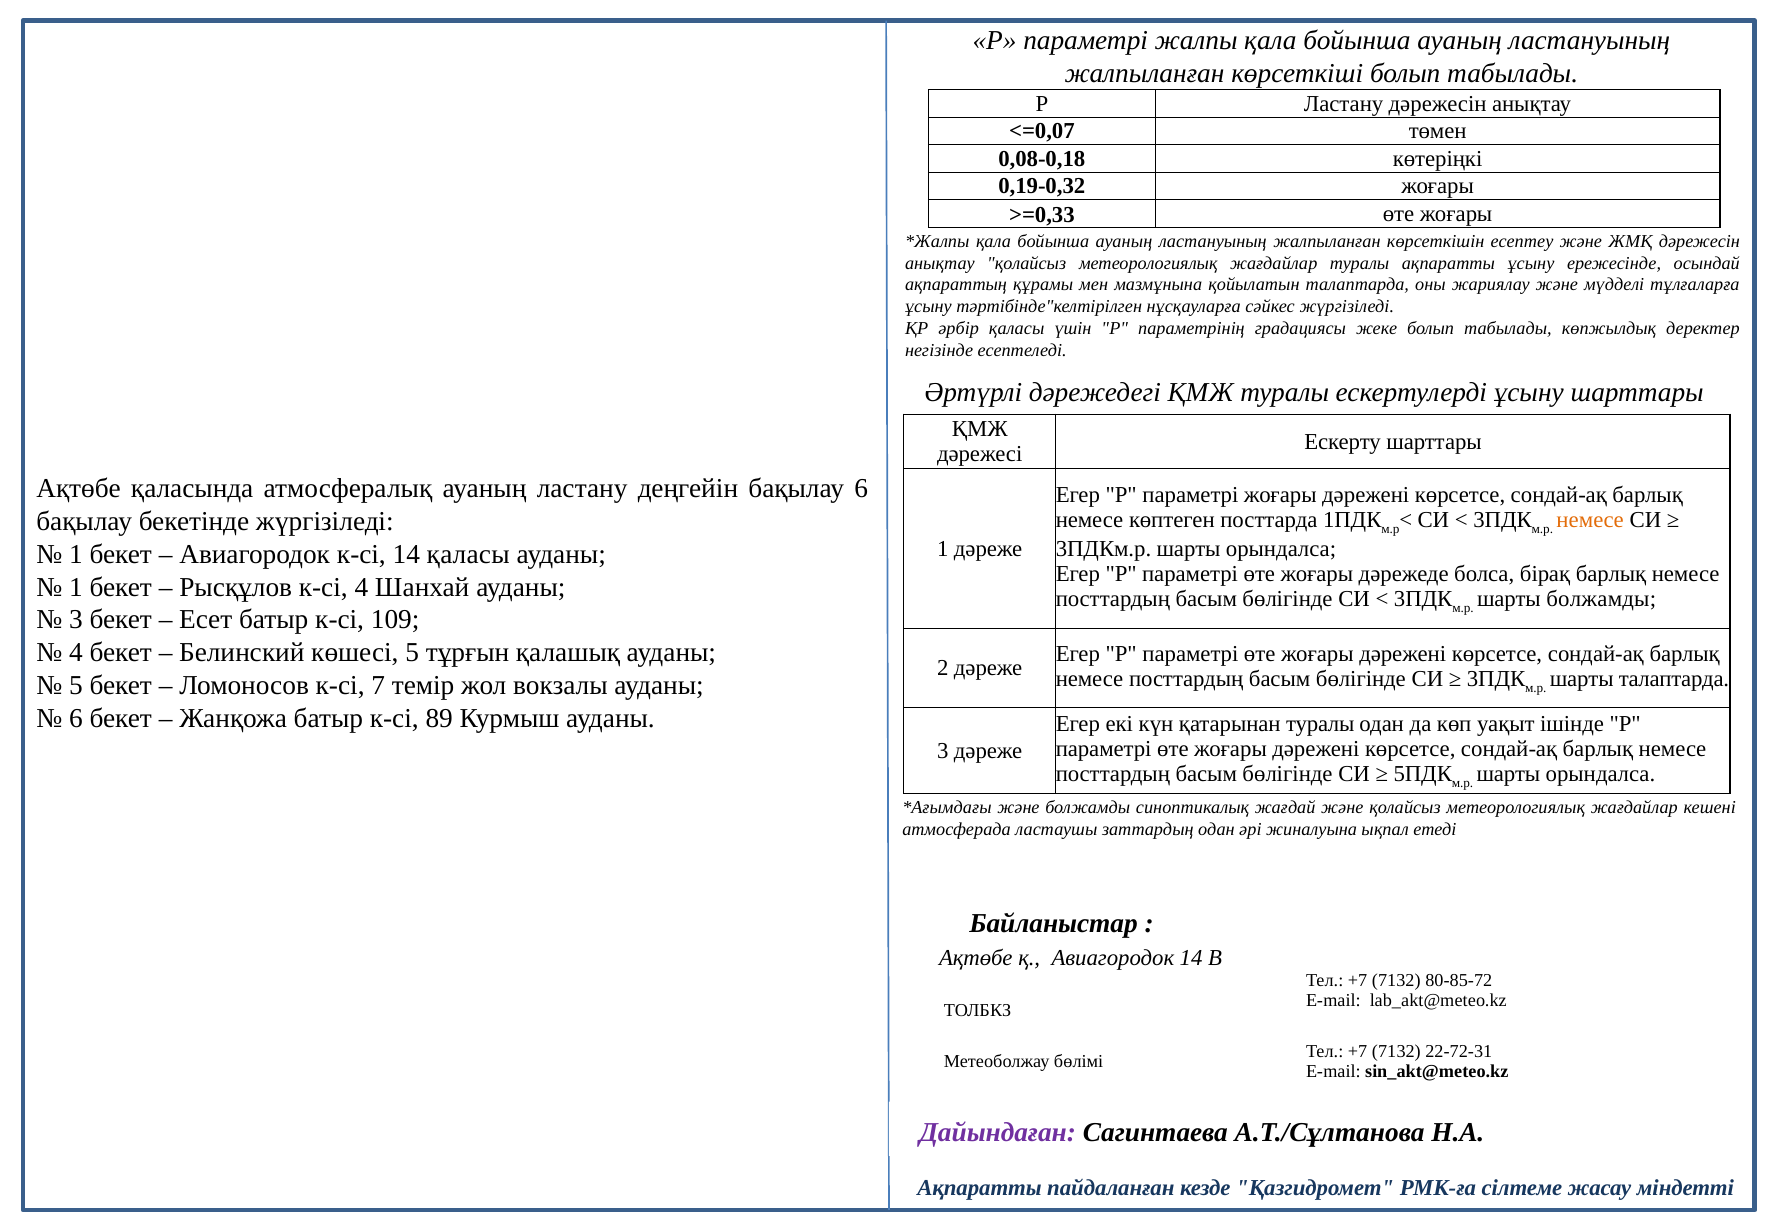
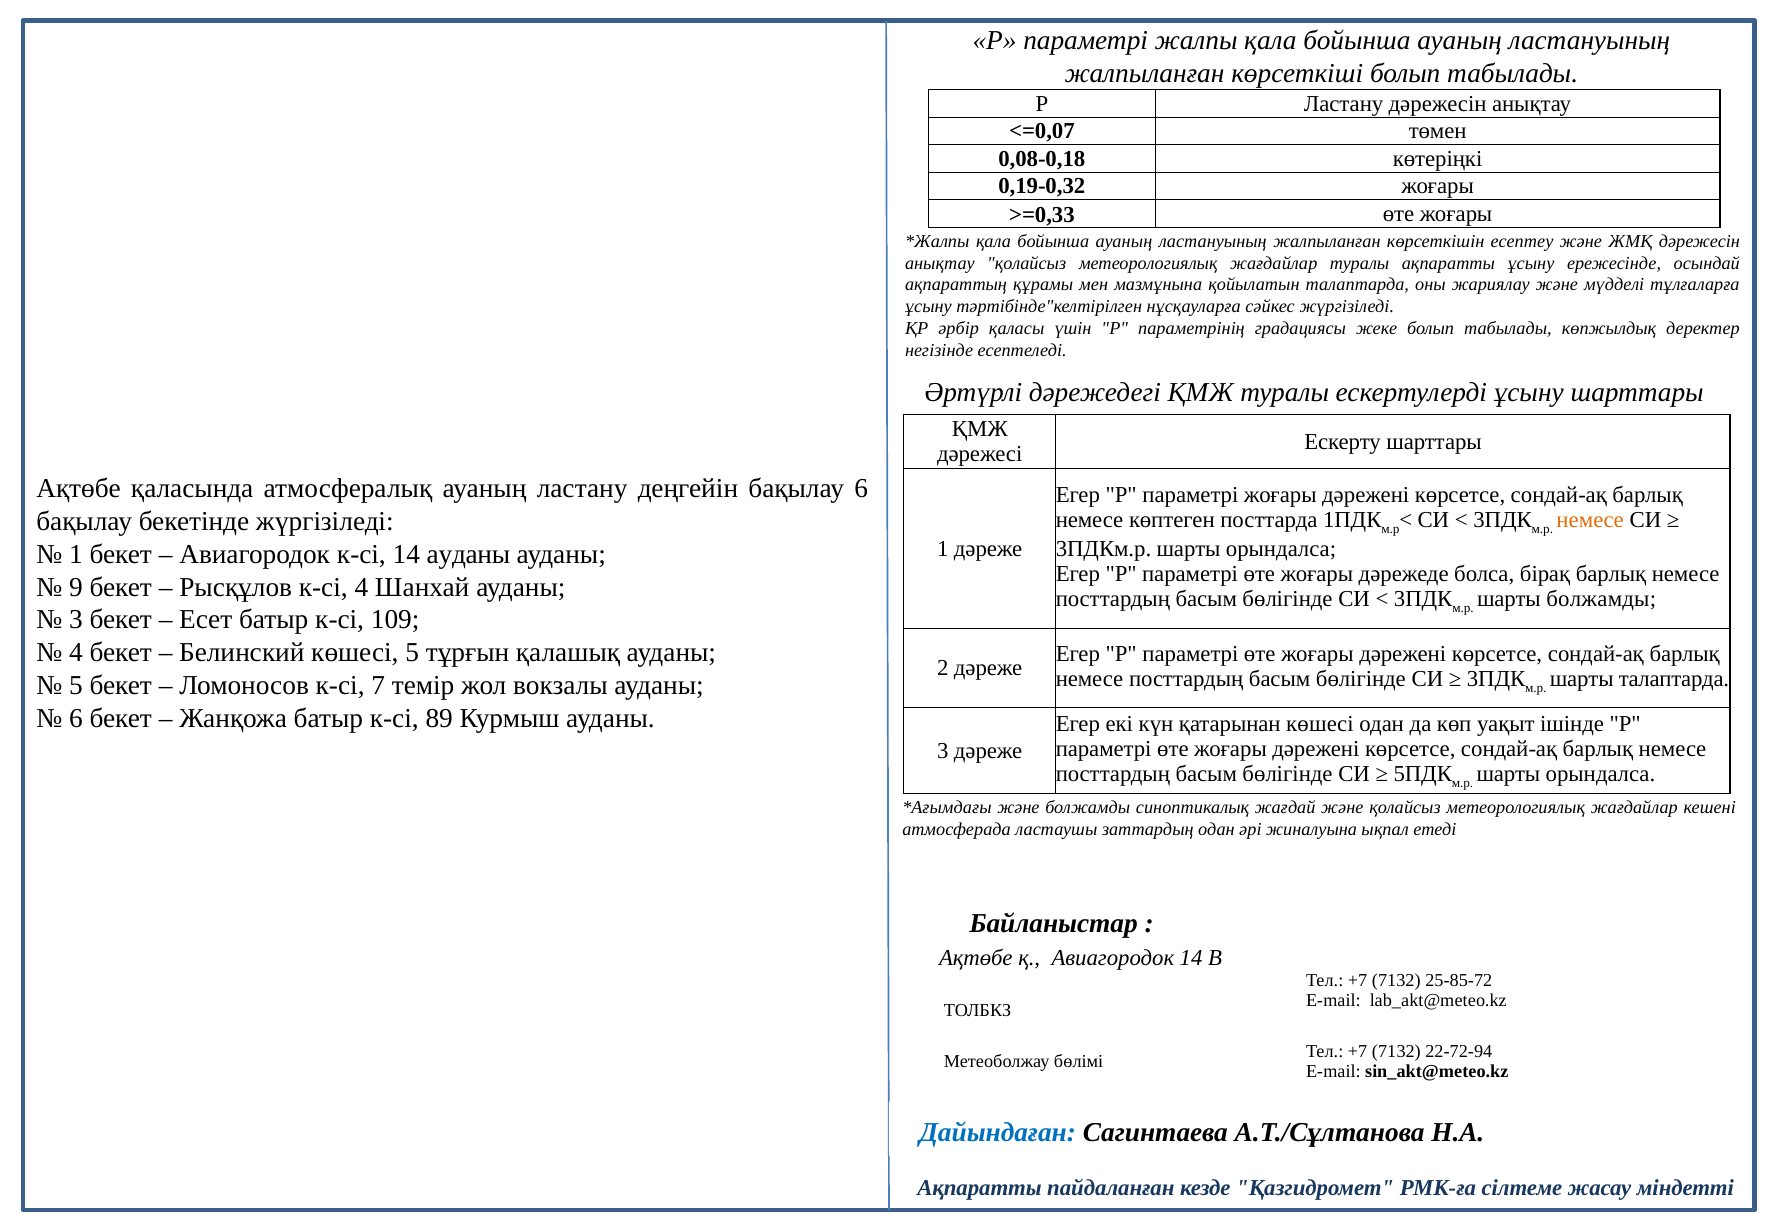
14 қаласы: қаласы -> ауданы
1 at (76, 587): 1 -> 9
қатарынан туралы: туралы -> көшесі
80-85-72: 80-85-72 -> 25-85-72
22-72-31: 22-72-31 -> 22-72-94
Дайындаған colour: purple -> blue
